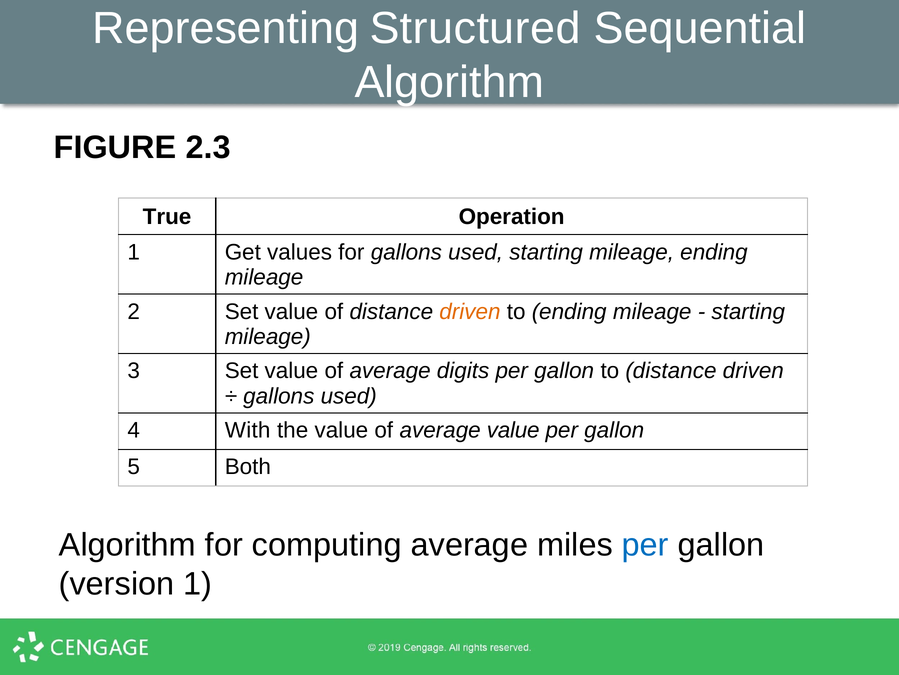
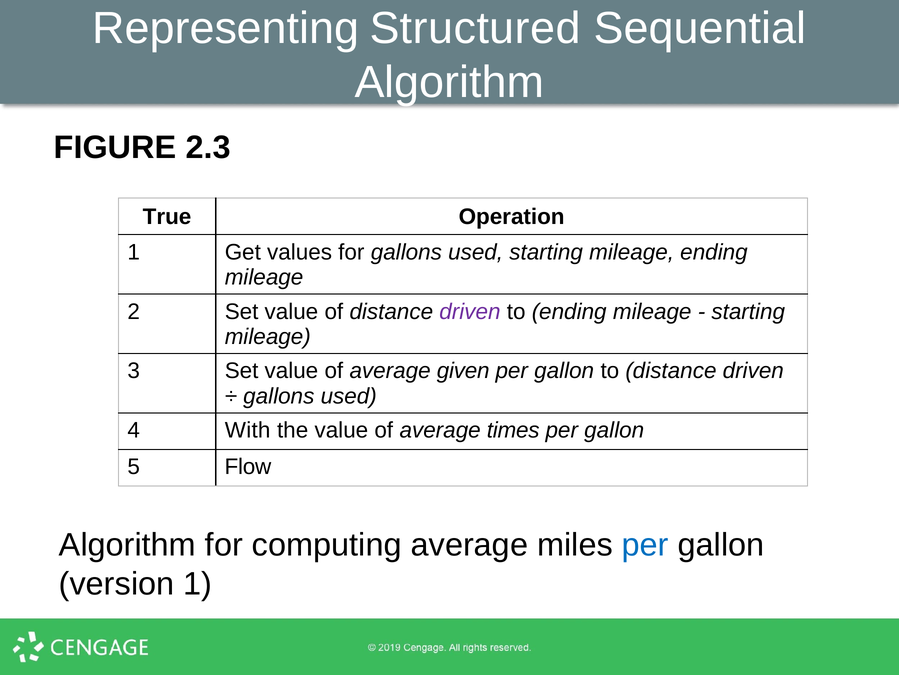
driven at (470, 311) colour: orange -> purple
digits: digits -> given
average value: value -> times
Both: Both -> Flow
